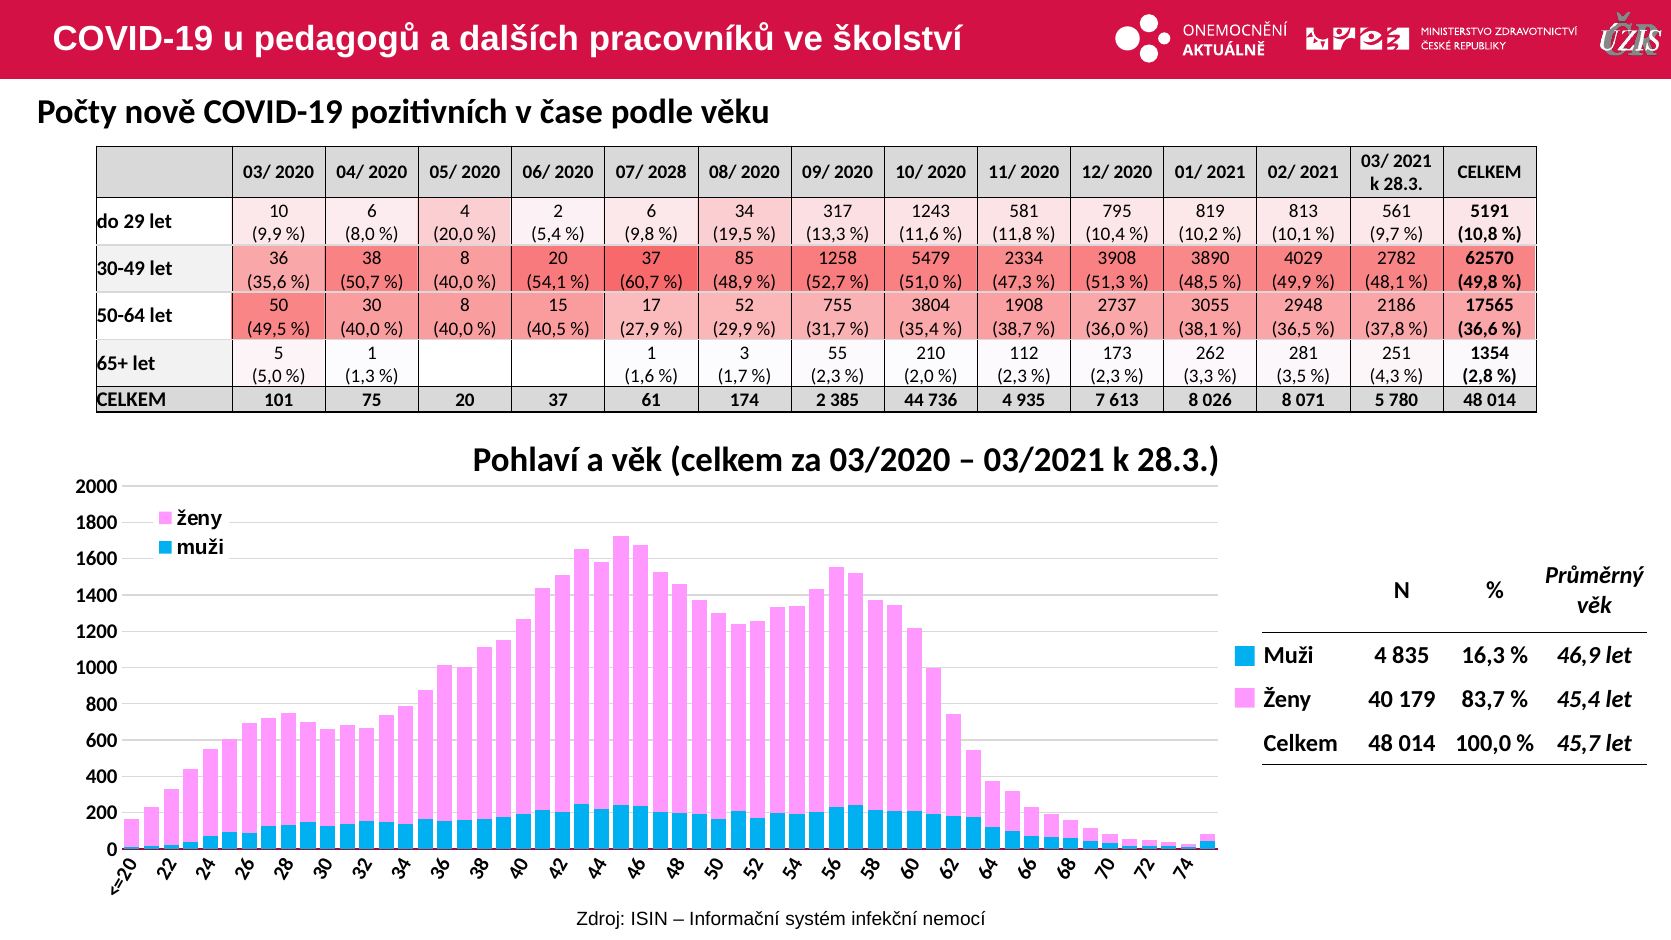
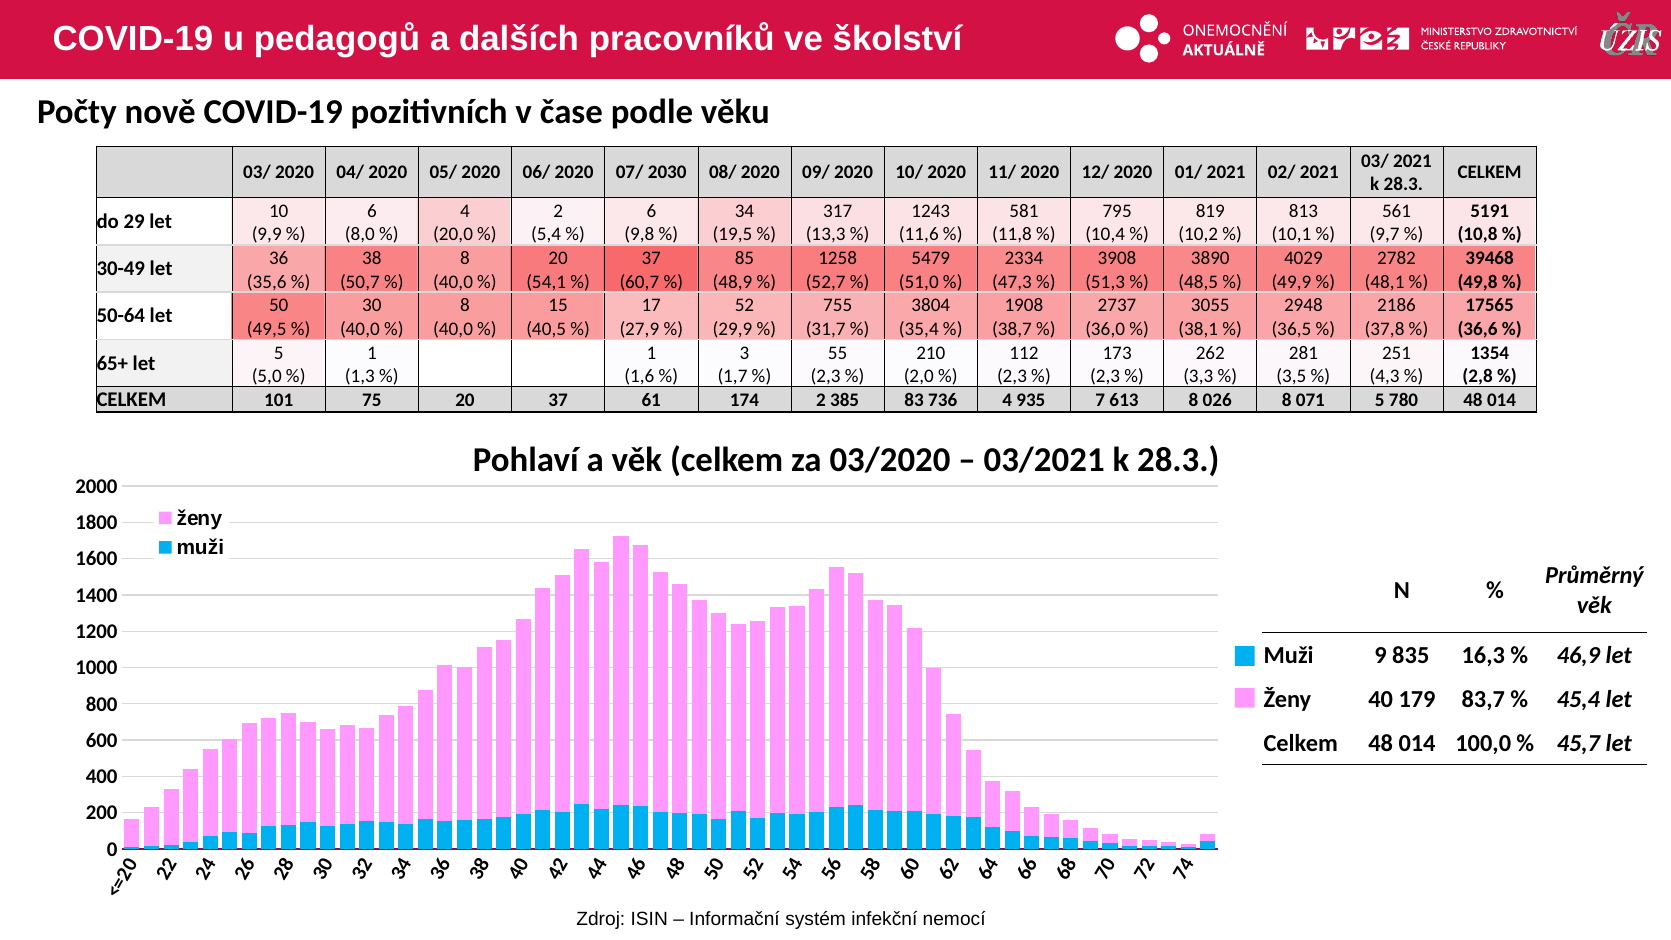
2028: 2028 -> 2030
62570: 62570 -> 39468
44: 44 -> 83
Muži 4: 4 -> 9
